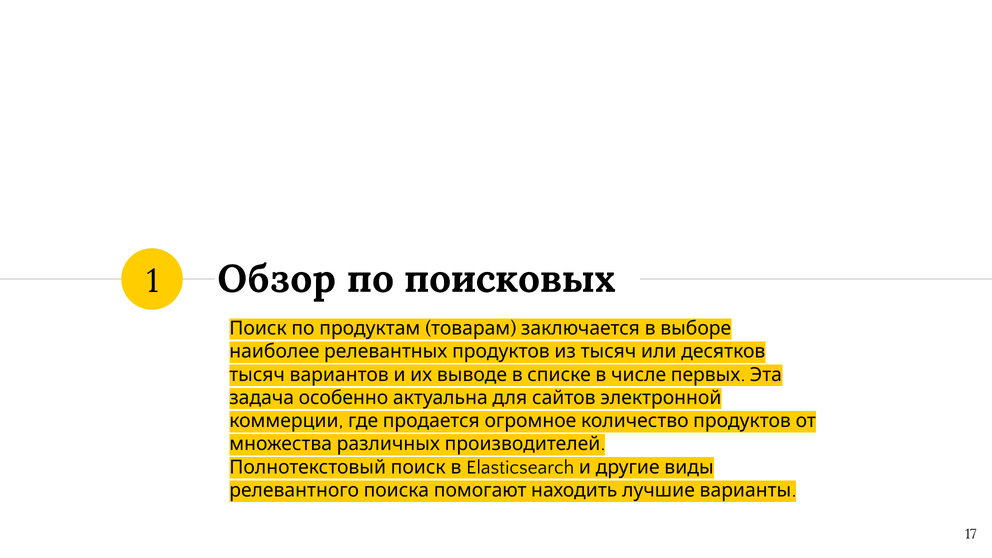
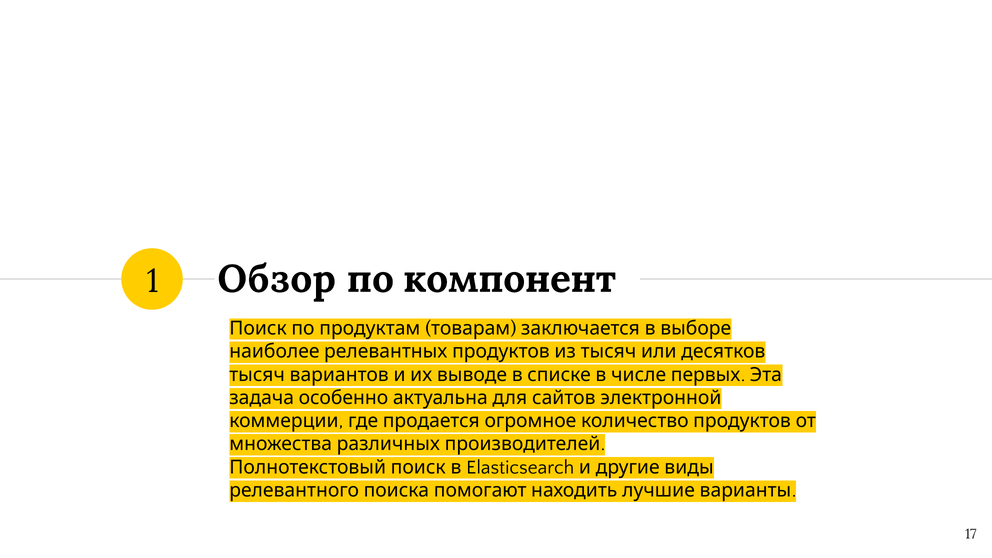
поисковых: поисковых -> компонент
